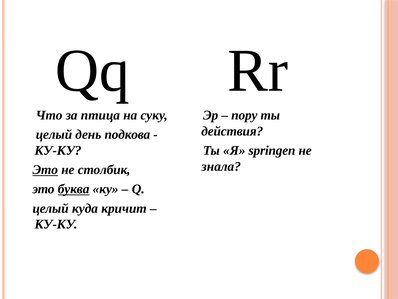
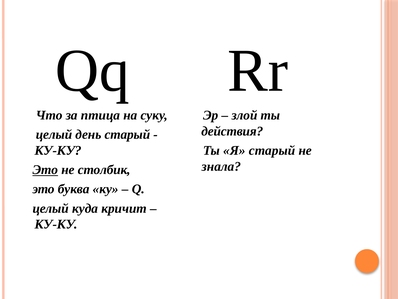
пору: пору -> злой
день подкова: подкова -> старый
Я springen: springen -> старый
буква underline: present -> none
